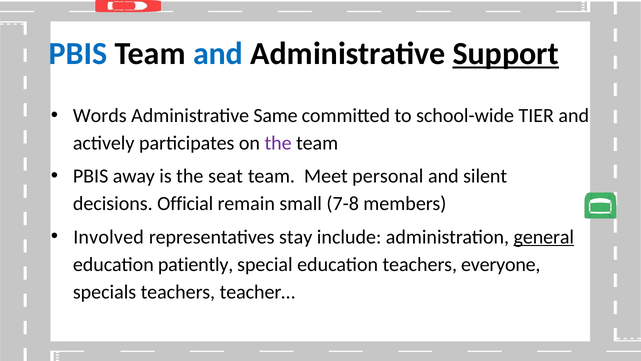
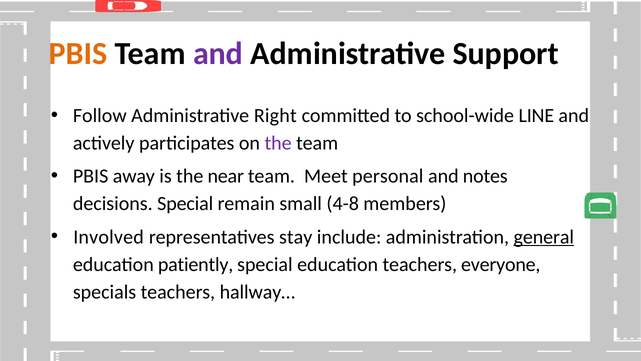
PBIS at (78, 54) colour: blue -> orange
and at (218, 54) colour: blue -> purple
Support underline: present -> none
Words: Words -> Follow
Same: Same -> Right
TIER: TIER -> LINE
seat: seat -> near
silent: silent -> notes
decisions Official: Official -> Special
7-8: 7-8 -> 4-8
teacher…: teacher… -> hallway…
